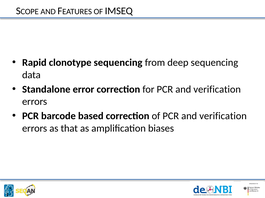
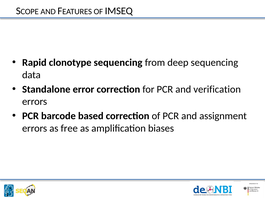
of PCR and verification: verification -> assignment
that: that -> free
